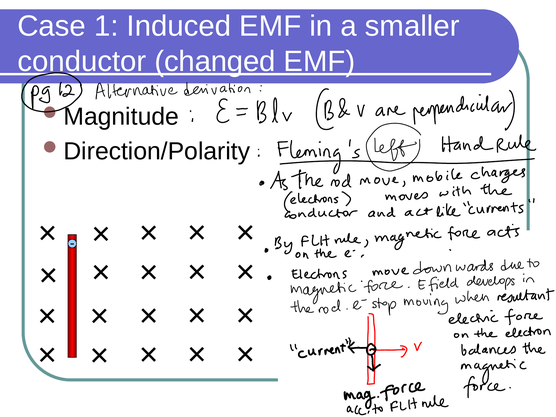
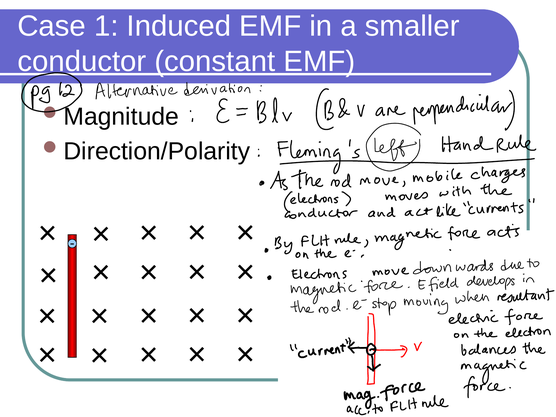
changed: changed -> constant
